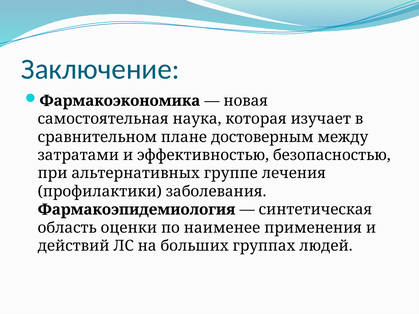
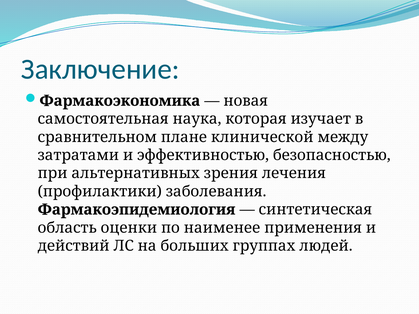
достоверным: достоверным -> клинической
группе: группе -> зрения
